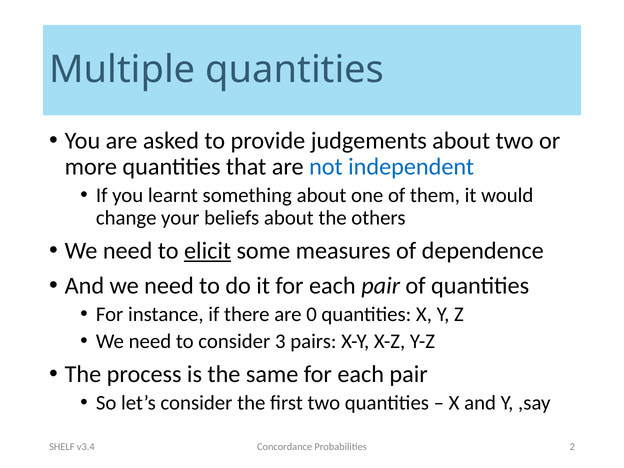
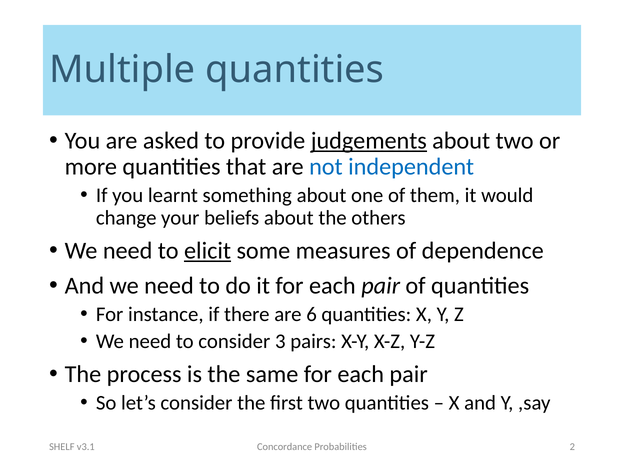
judgements underline: none -> present
0: 0 -> 6
v3.4: v3.4 -> v3.1
